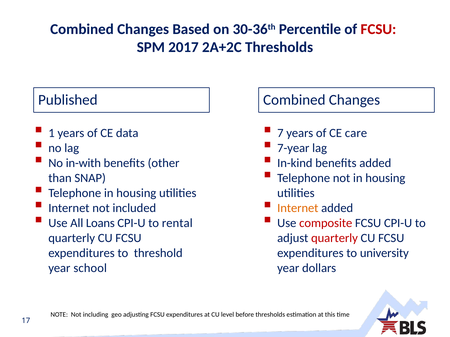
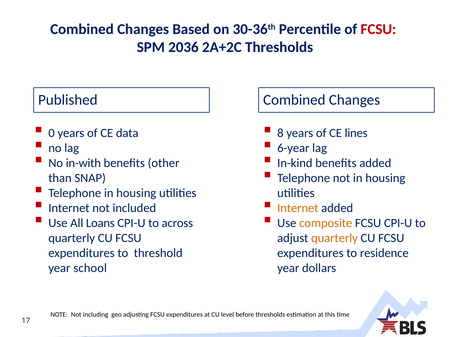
2017: 2017 -> 2036
1: 1 -> 0
7: 7 -> 8
care: care -> lines
7-year: 7-year -> 6-year
rental: rental -> across
composite colour: red -> orange
quarterly at (334, 238) colour: red -> orange
university: university -> residence
